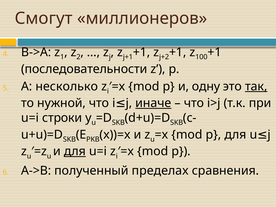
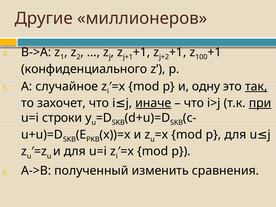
Смогут: Смогут -> Другие
последовательности: последовательности -> конфиденциального
несколько: несколько -> случайное
при underline: none -> present
нужной: нужной -> захочет
для at (75, 151) underline: present -> none
пределах: пределах -> изменить
